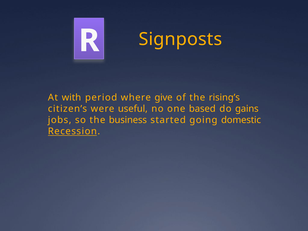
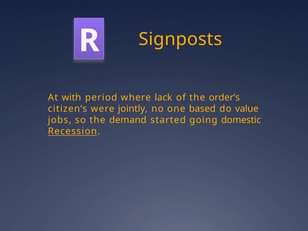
give: give -> lack
rising’s: rising’s -> order’s
useful: useful -> jointly
gains: gains -> value
business: business -> demand
